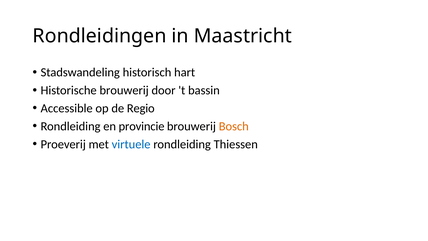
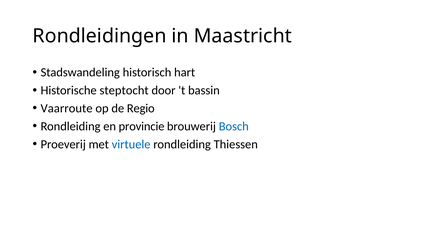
Historische brouwerij: brouwerij -> steptocht
Accessible: Accessible -> Vaarroute
Bosch colour: orange -> blue
